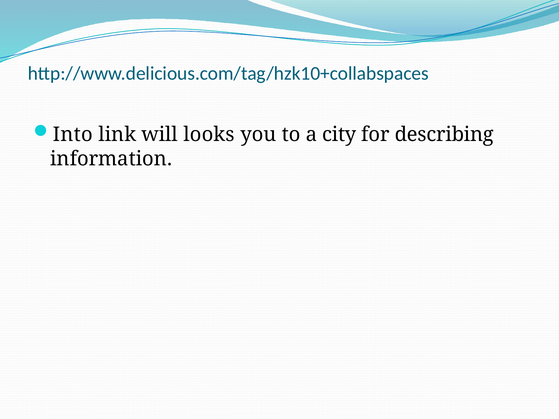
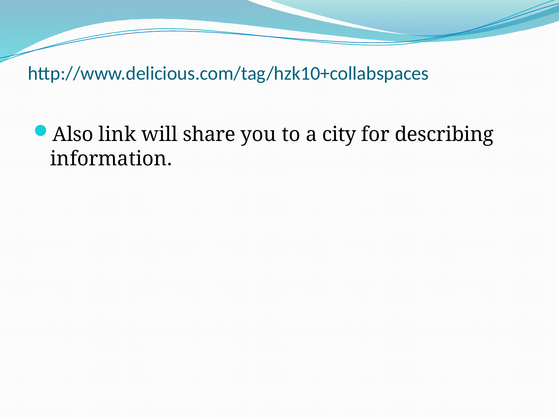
Into: Into -> Also
looks: looks -> share
